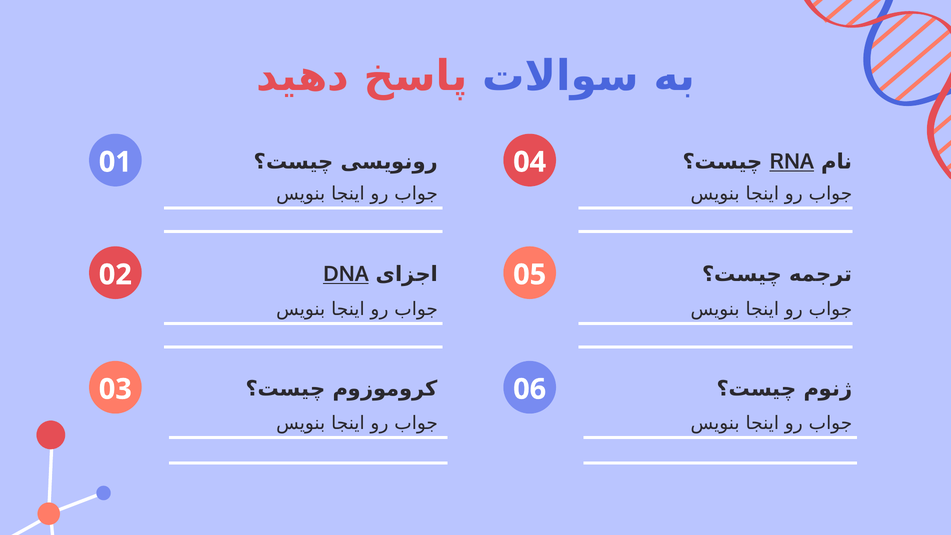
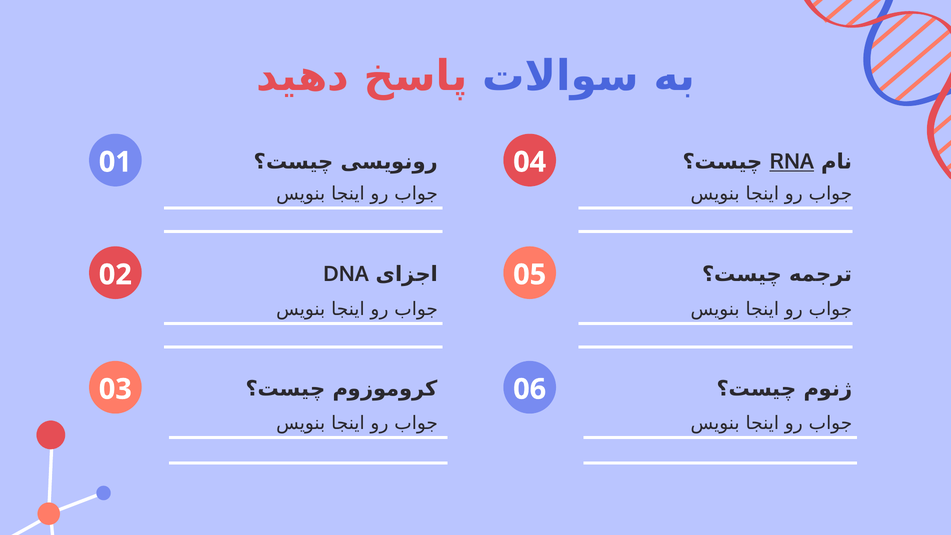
DNA underline: present -> none
